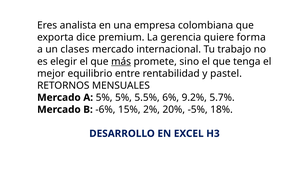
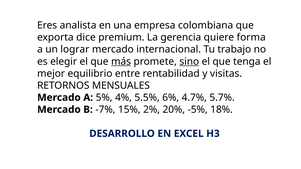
clases: clases -> lograr
sino underline: none -> present
pastel: pastel -> visitas
5% 5%: 5% -> 4%
9.2%: 9.2% -> 4.7%
-6%: -6% -> -7%
